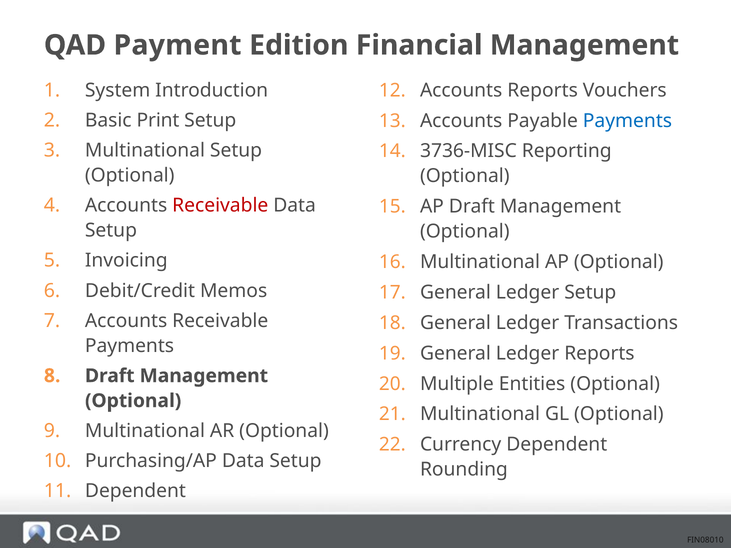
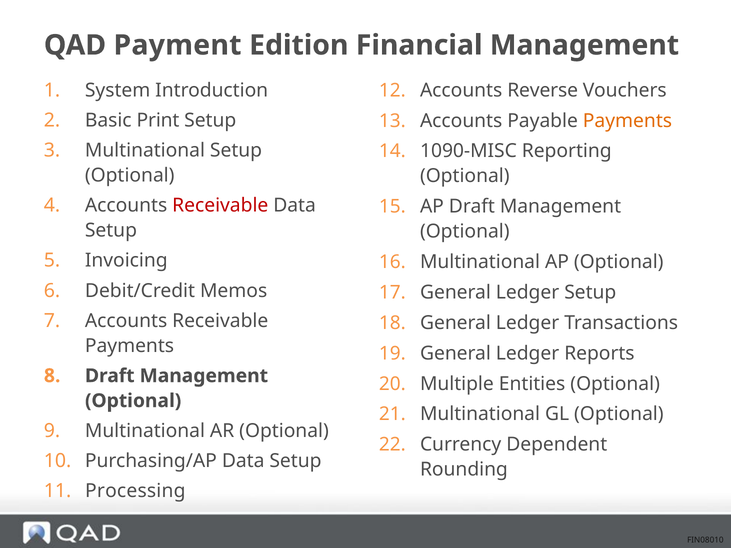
Accounts Reports: Reports -> Reverse
Payments at (627, 121) colour: blue -> orange
3736-MISC: 3736-MISC -> 1090-MISC
Dependent at (135, 491): Dependent -> Processing
